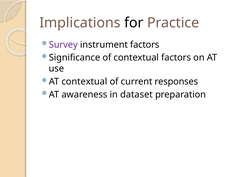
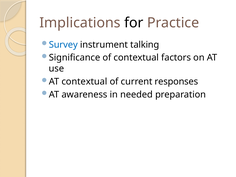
Survey colour: purple -> blue
instrument factors: factors -> talking
dataset: dataset -> needed
